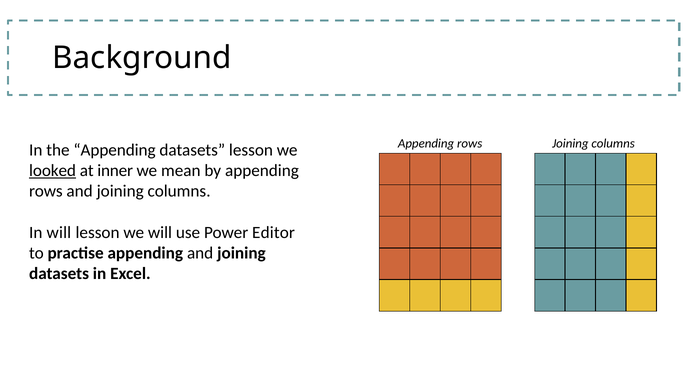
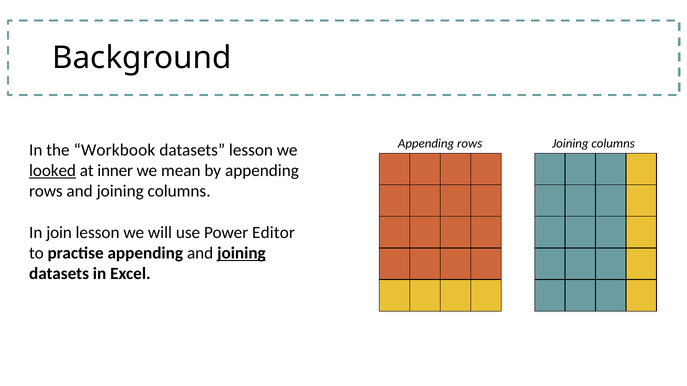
the Appending: Appending -> Workbook
In will: will -> join
joining at (241, 253) underline: none -> present
